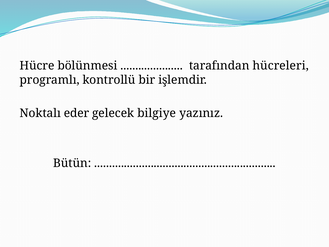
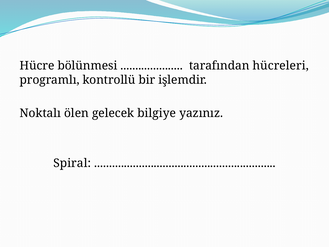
eder: eder -> ölen
Bütün: Bütün -> Spiral
